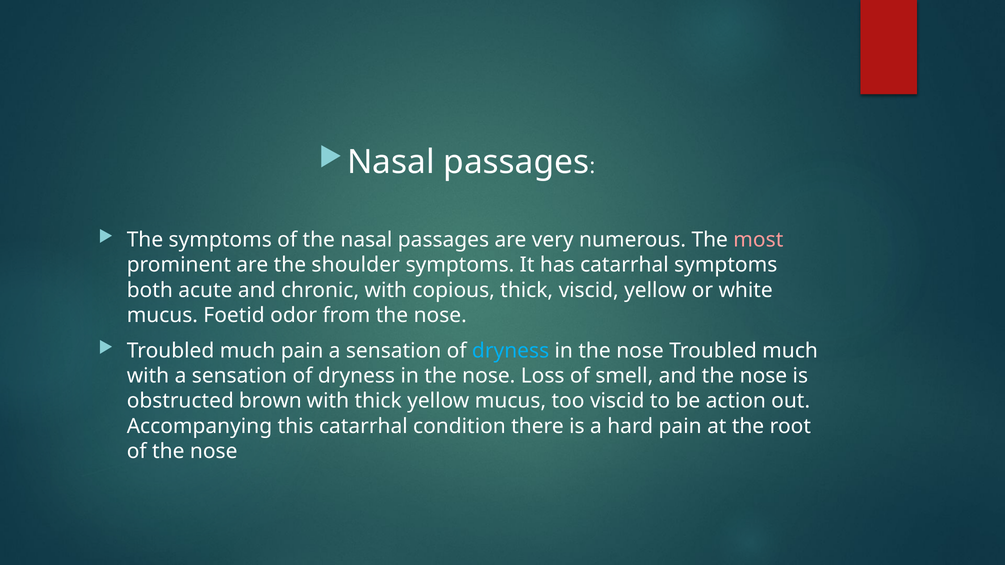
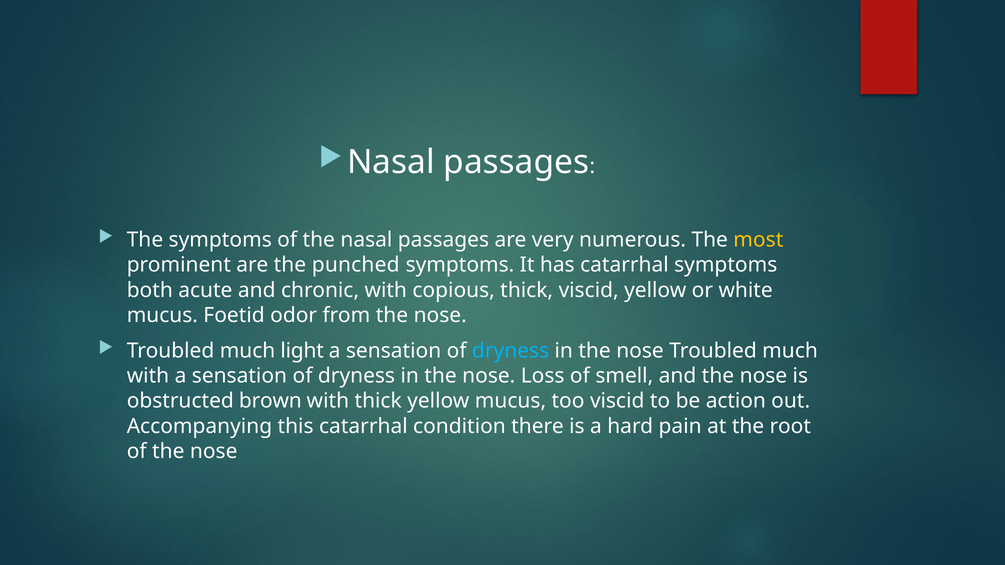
most colour: pink -> yellow
shoulder: shoulder -> punched
much pain: pain -> light
